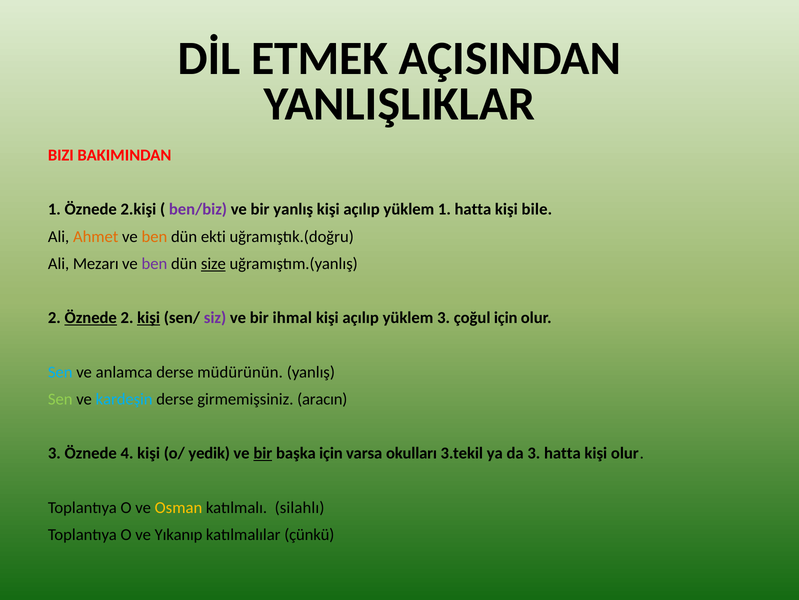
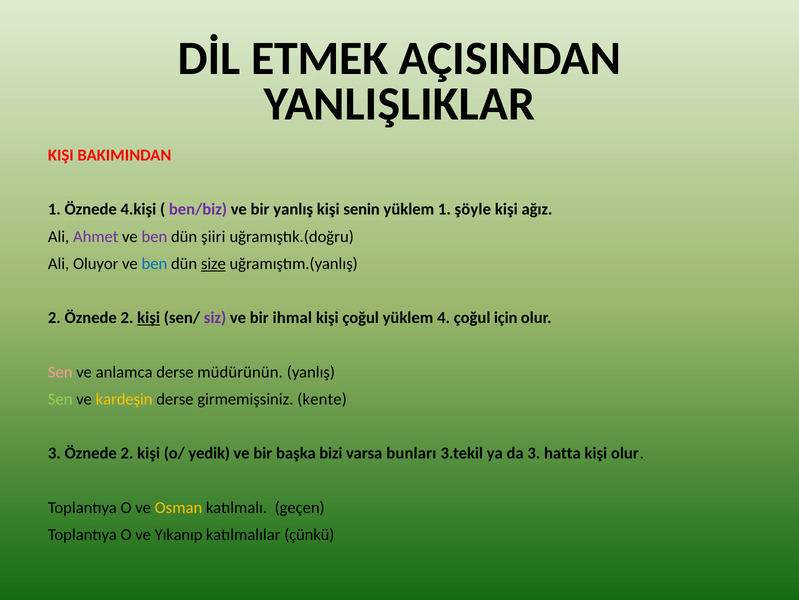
BIZI at (61, 155): BIZI -> KIŞI
2.kişi: 2.kişi -> 4.kişi
açılıp at (362, 209): açılıp -> senin
1 hatta: hatta -> şöyle
bile: bile -> ağız
Ahmet colour: orange -> purple
ben at (154, 236) colour: orange -> purple
ekti: ekti -> şiiri
Mezarı: Mezarı -> Oluyor
ben at (154, 263) colour: purple -> blue
Öznede at (91, 317) underline: present -> none
açılıp at (361, 317): açılıp -> çoğul
yüklem 3: 3 -> 4
Sen at (60, 372) colour: light blue -> pink
kardeşin colour: light blue -> yellow
aracın: aracın -> kente
3 Öznede 4: 4 -> 2
bir at (263, 453) underline: present -> none
başka için: için -> bizi
okulları: okulları -> bunları
silahlı: silahlı -> geçen
